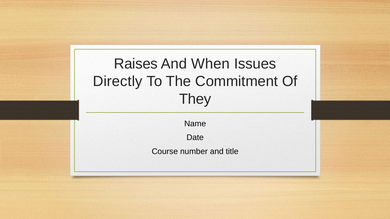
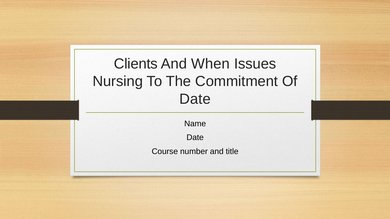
Raises: Raises -> Clients
Directly: Directly -> Nursing
They at (195, 99): They -> Date
